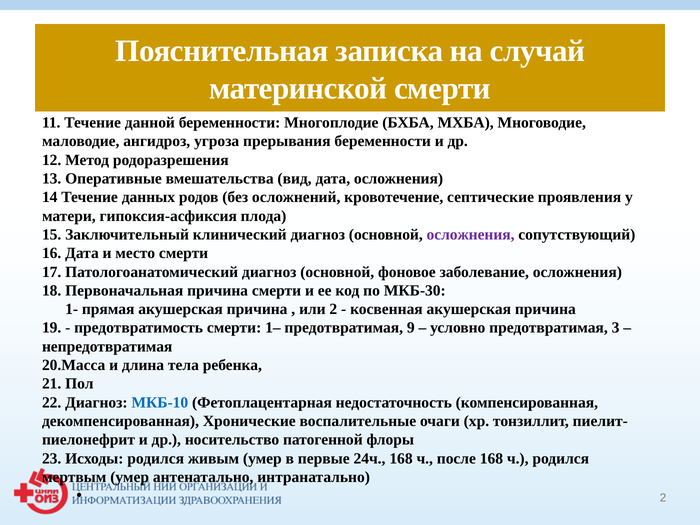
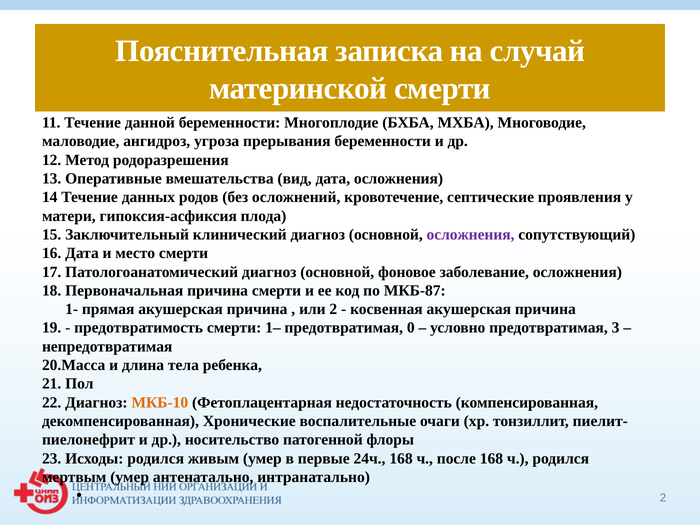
МКБ-30: МКБ-30 -> МКБ-87
9: 9 -> 0
МКБ-10 colour: blue -> orange
